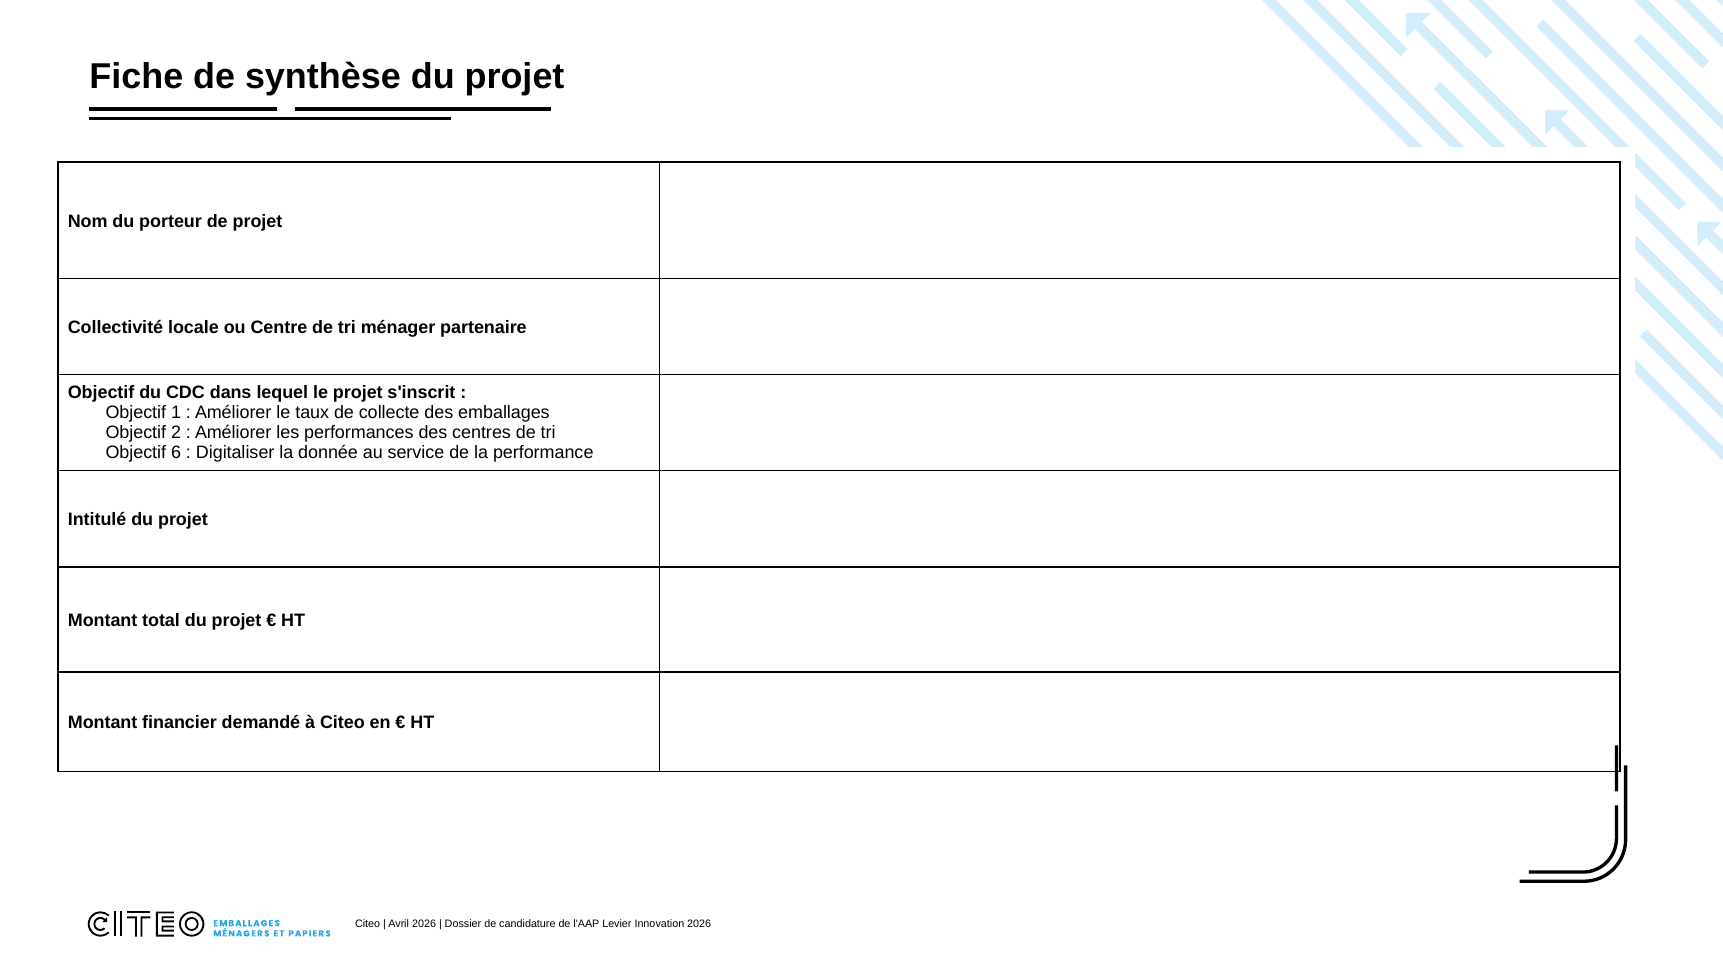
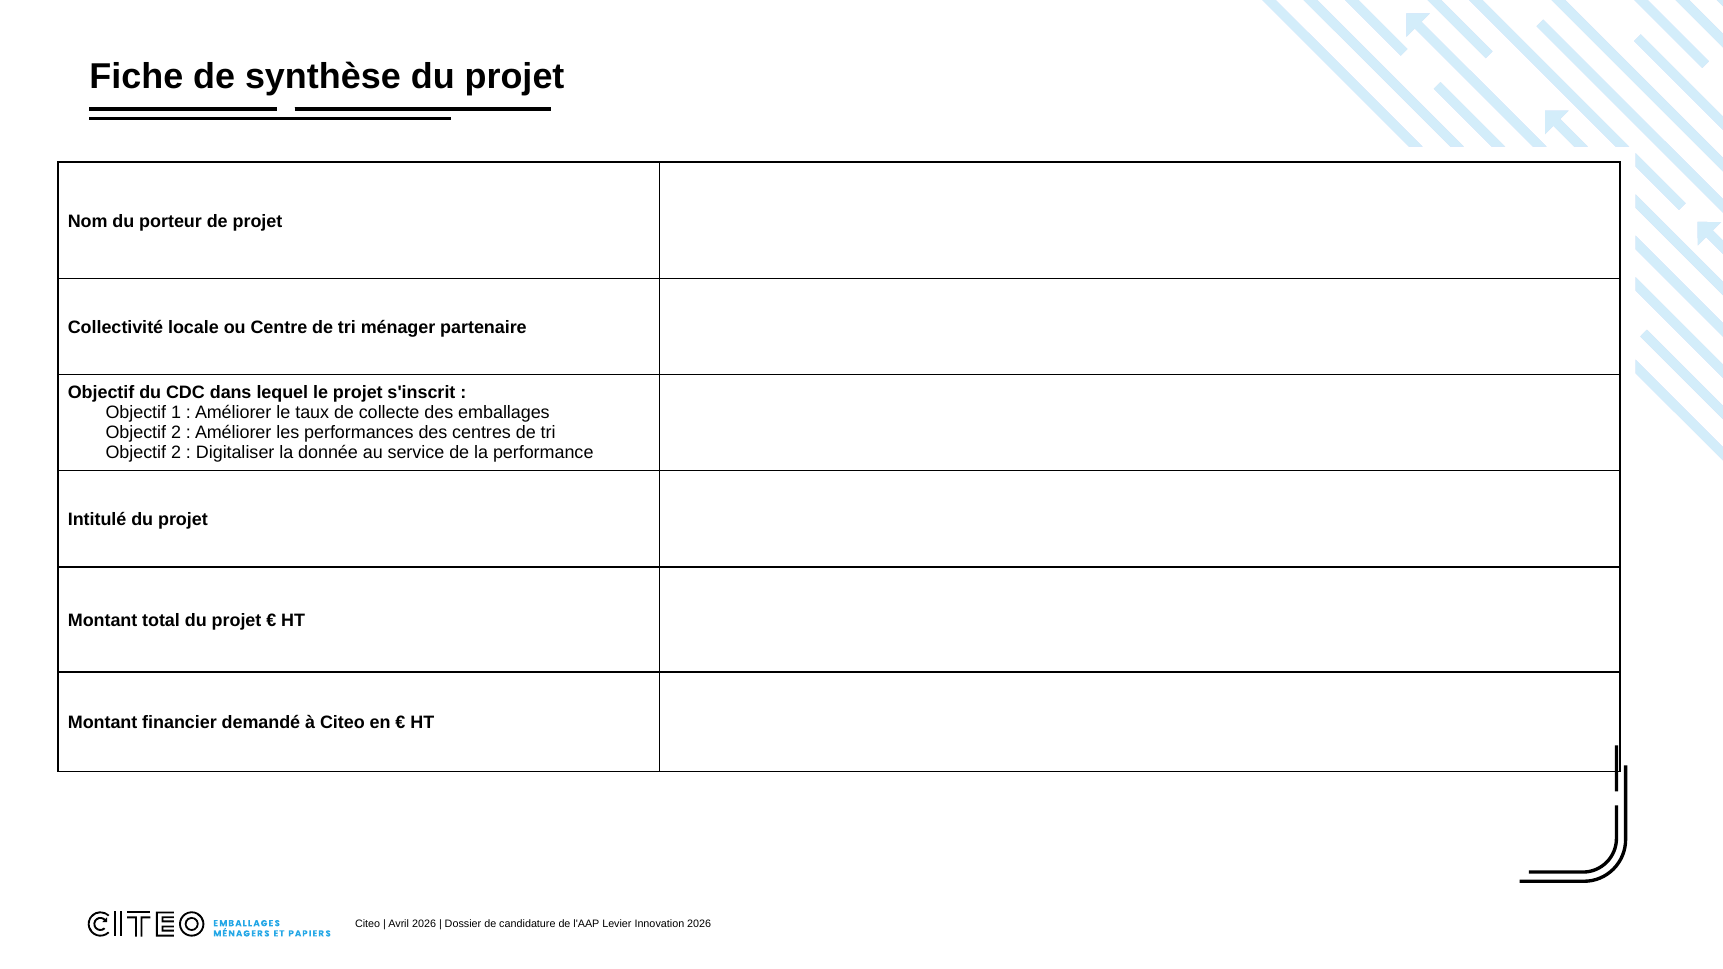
6 at (176, 453): 6 -> 2
